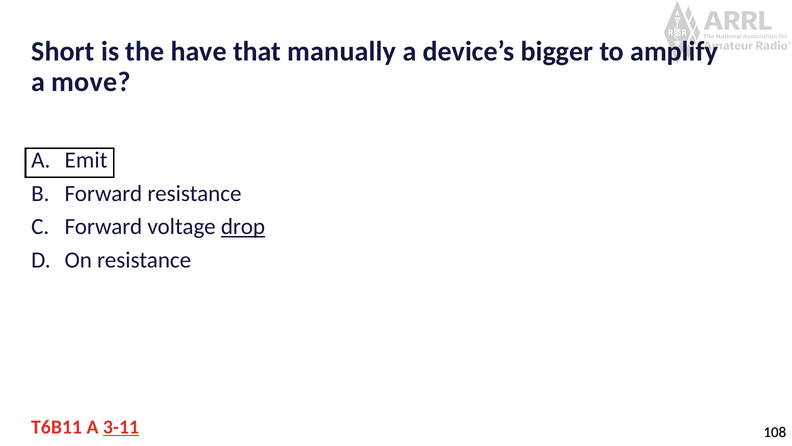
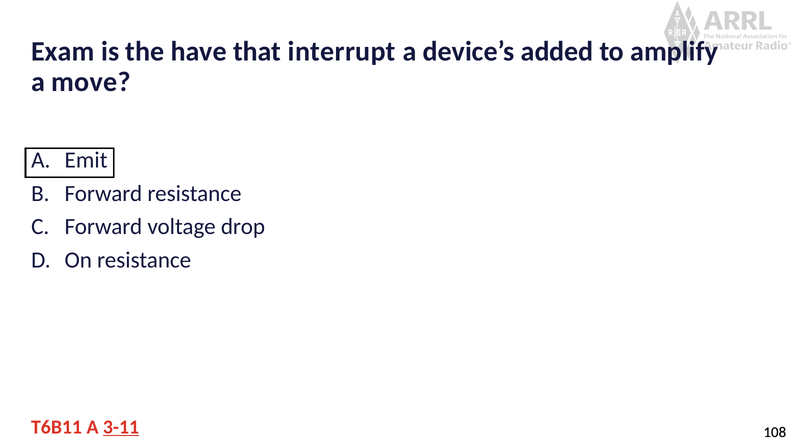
Short: Short -> Exam
manually: manually -> interrupt
bigger: bigger -> added
drop underline: present -> none
